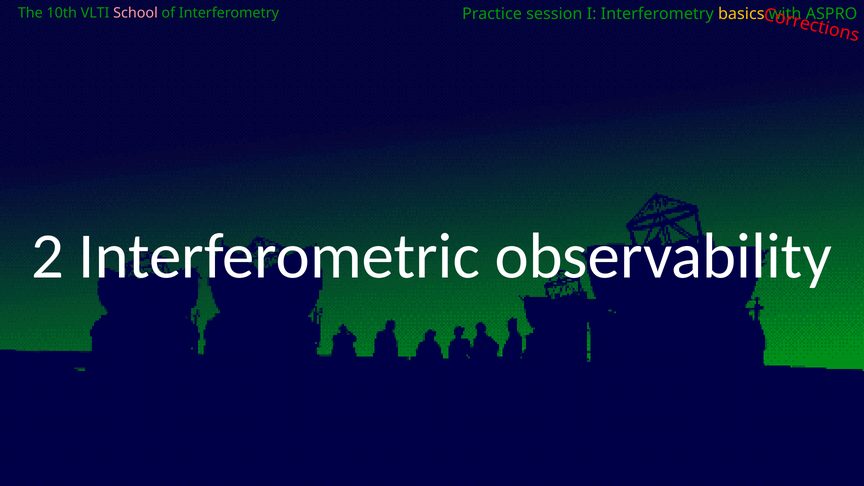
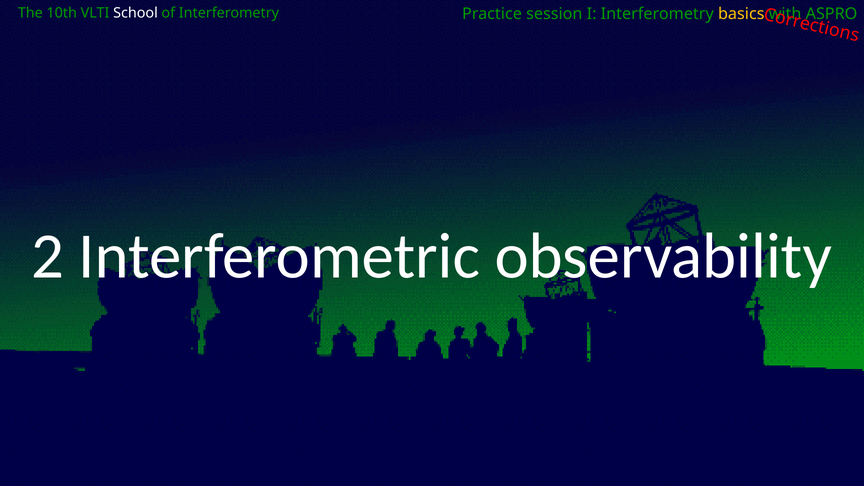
School colour: pink -> white
